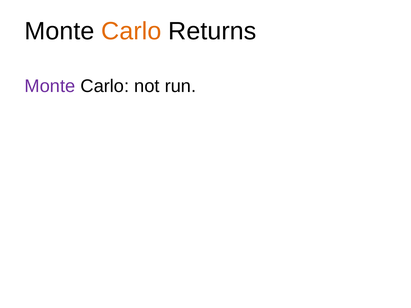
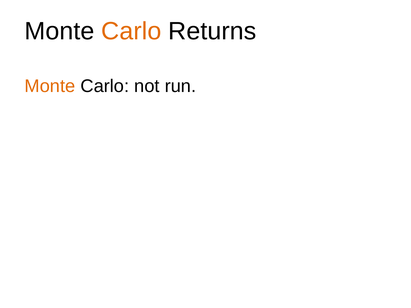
Monte at (50, 86) colour: purple -> orange
